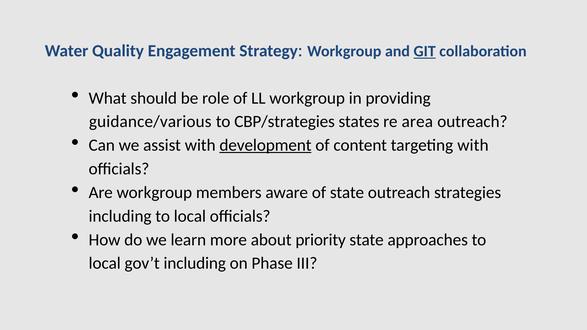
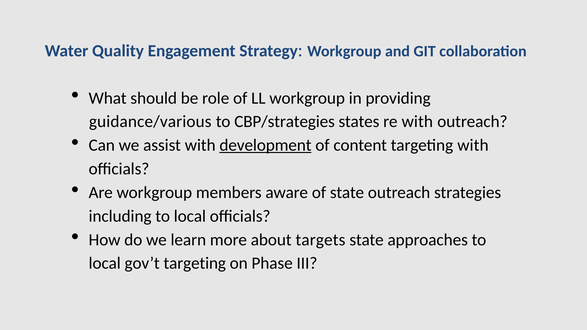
GIT underline: present -> none
re area: area -> with
priority: priority -> targets
gov’t including: including -> targeting
